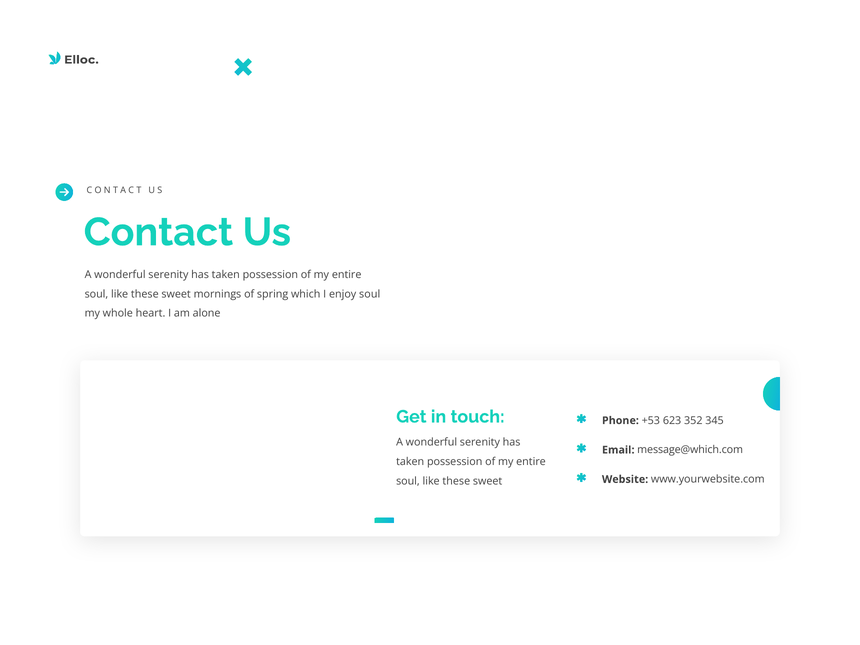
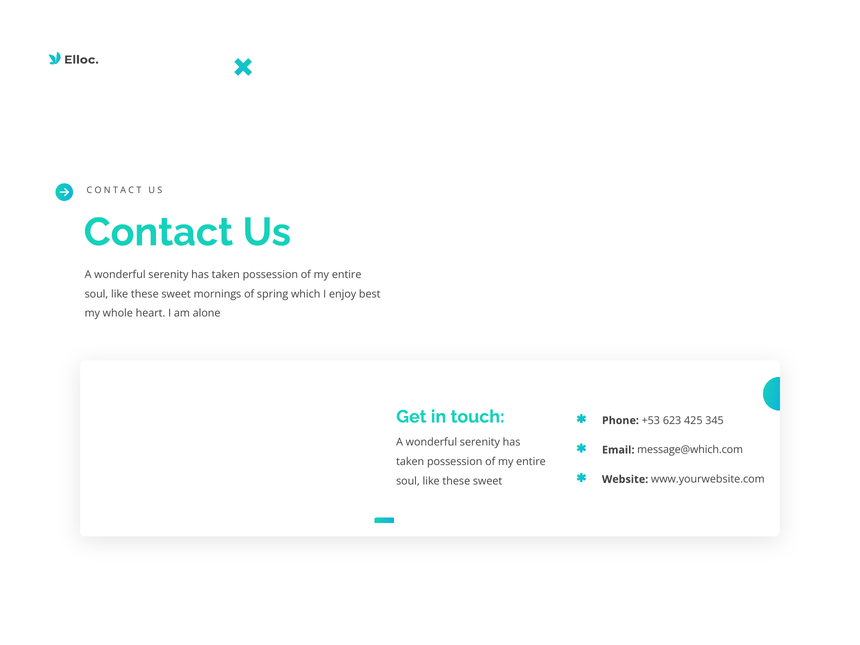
enjoy soul: soul -> best
352: 352 -> 425
